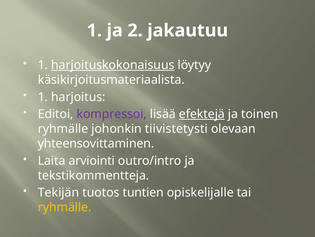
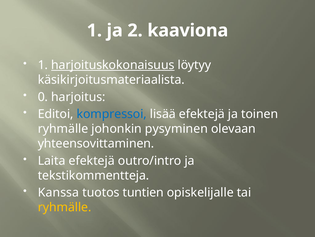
jakautuu: jakautuu -> kaaviona
1 at (43, 97): 1 -> 0
kompressoi colour: purple -> blue
efektejä at (202, 114) underline: present -> none
tiivistetysti: tiivistetysti -> pysyminen
Laita arviointi: arviointi -> efektejä
Tekijän: Tekijän -> Kanssa
